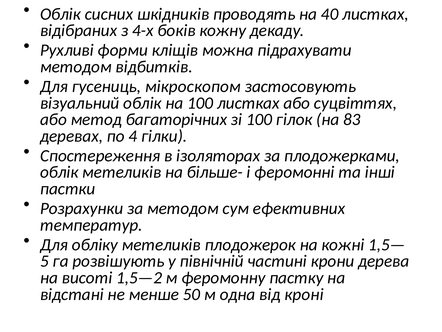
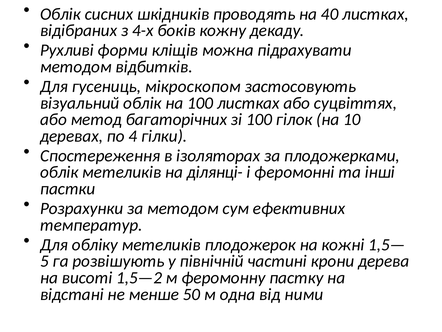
83: 83 -> 10
більше-: більше- -> ділянці-
кроні: кроні -> ними
